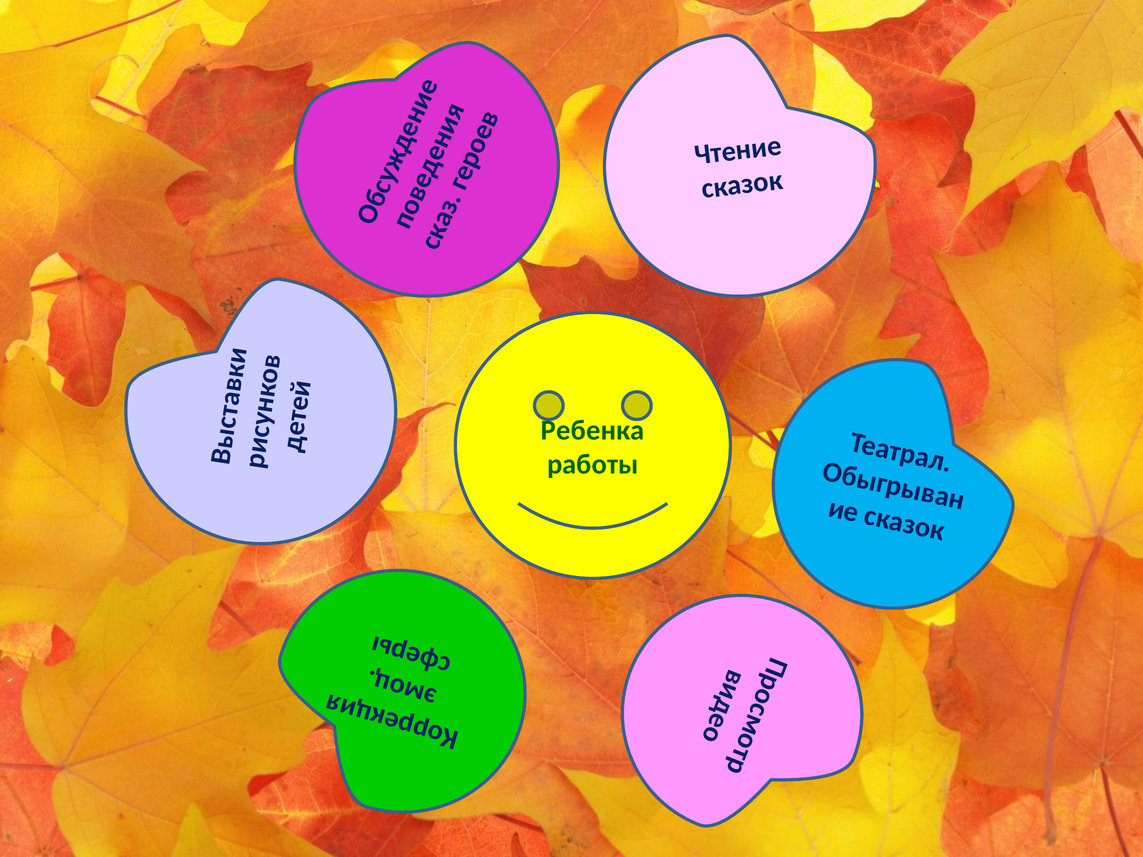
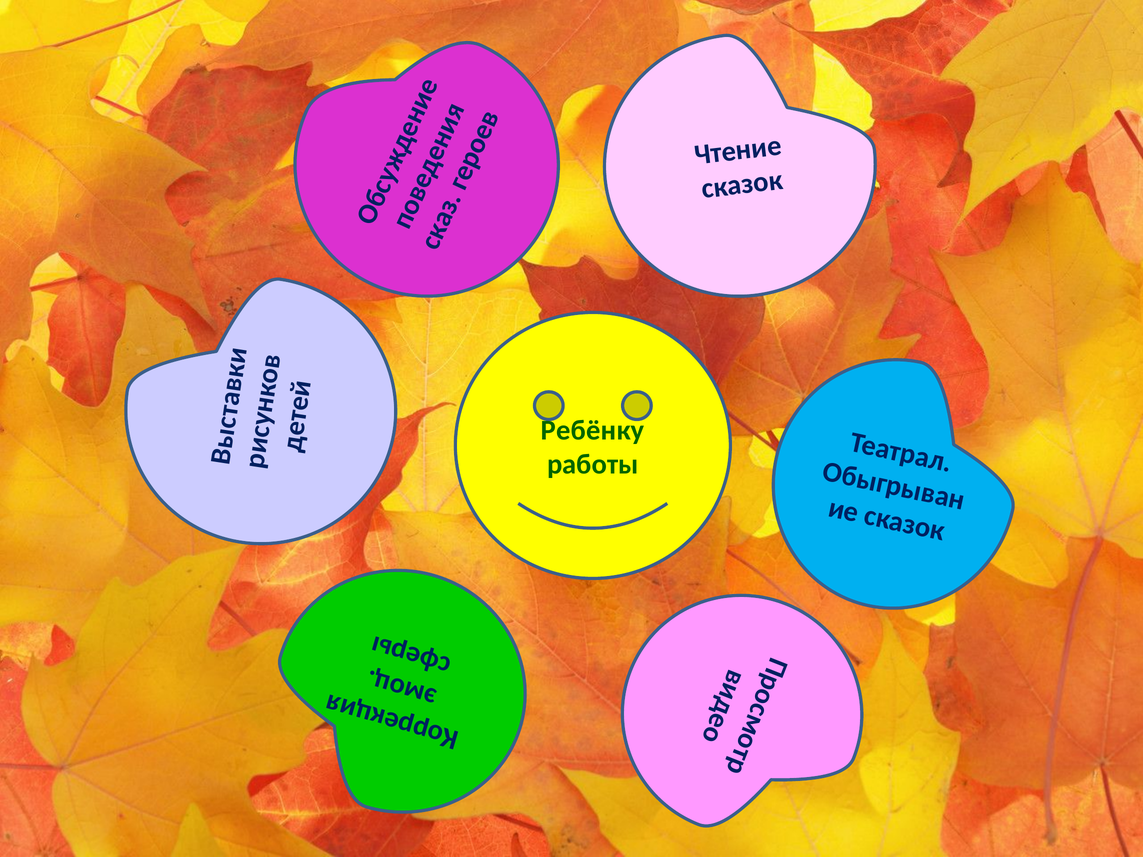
Ребенка: Ребенка -> Ребёнку
